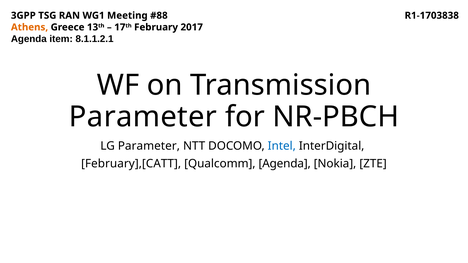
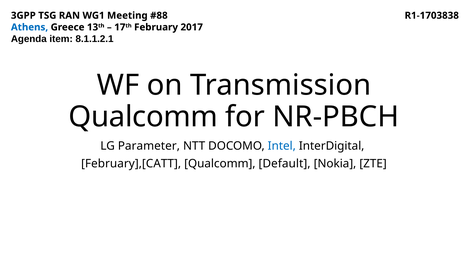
Athens colour: orange -> blue
Parameter at (143, 117): Parameter -> Qualcomm
Qualcomm Agenda: Agenda -> Default
